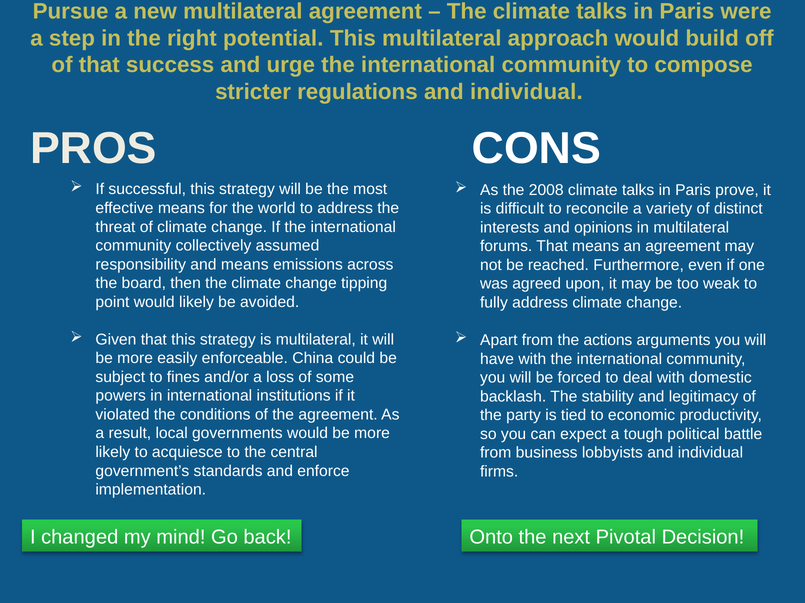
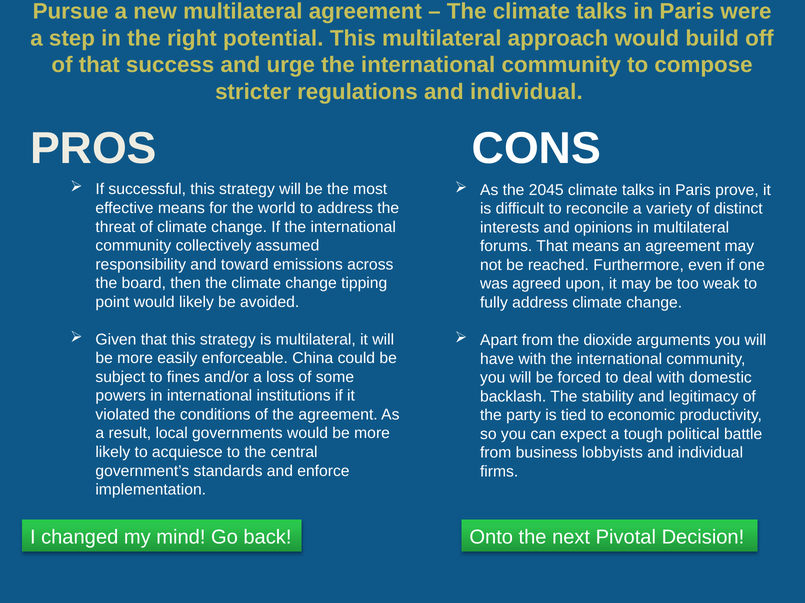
2008: 2008 -> 2045
and means: means -> toward
actions: actions -> dioxide
